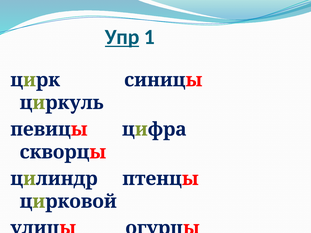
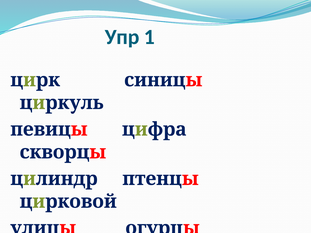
Упр underline: present -> none
